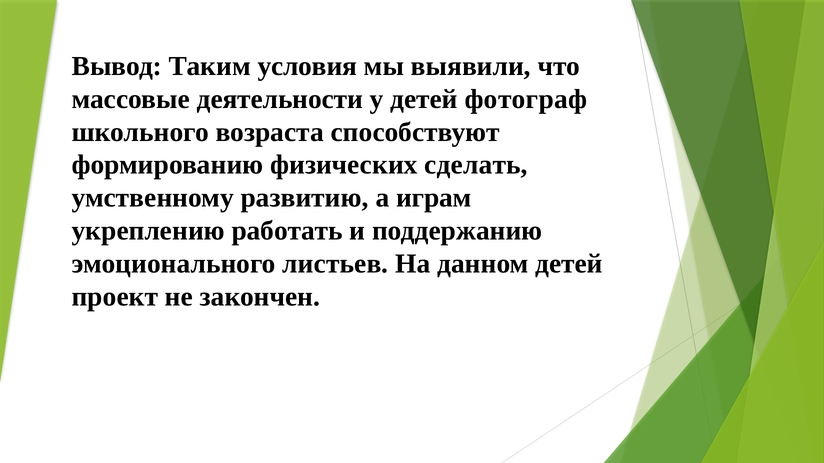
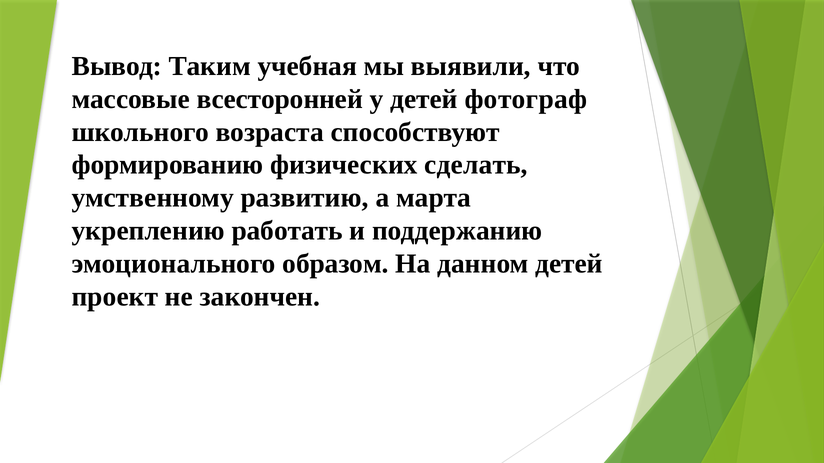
условия: условия -> учебная
деятельности: деятельности -> всесторонней
играм: играм -> марта
листьев: листьев -> образом
